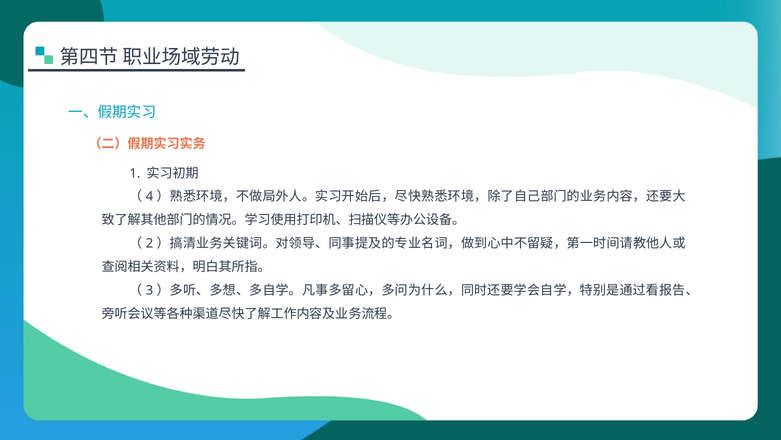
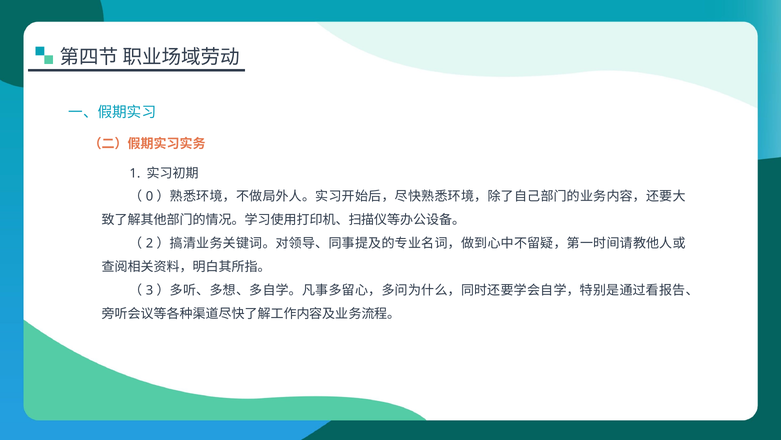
4: 4 -> 0
